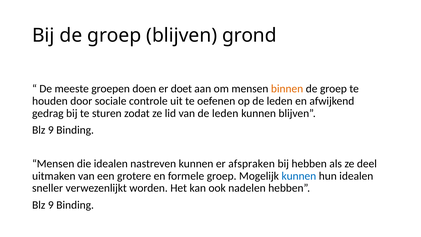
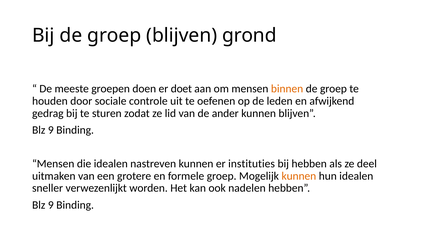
van de leden: leden -> ander
afspraken: afspraken -> instituties
kunnen at (299, 176) colour: blue -> orange
